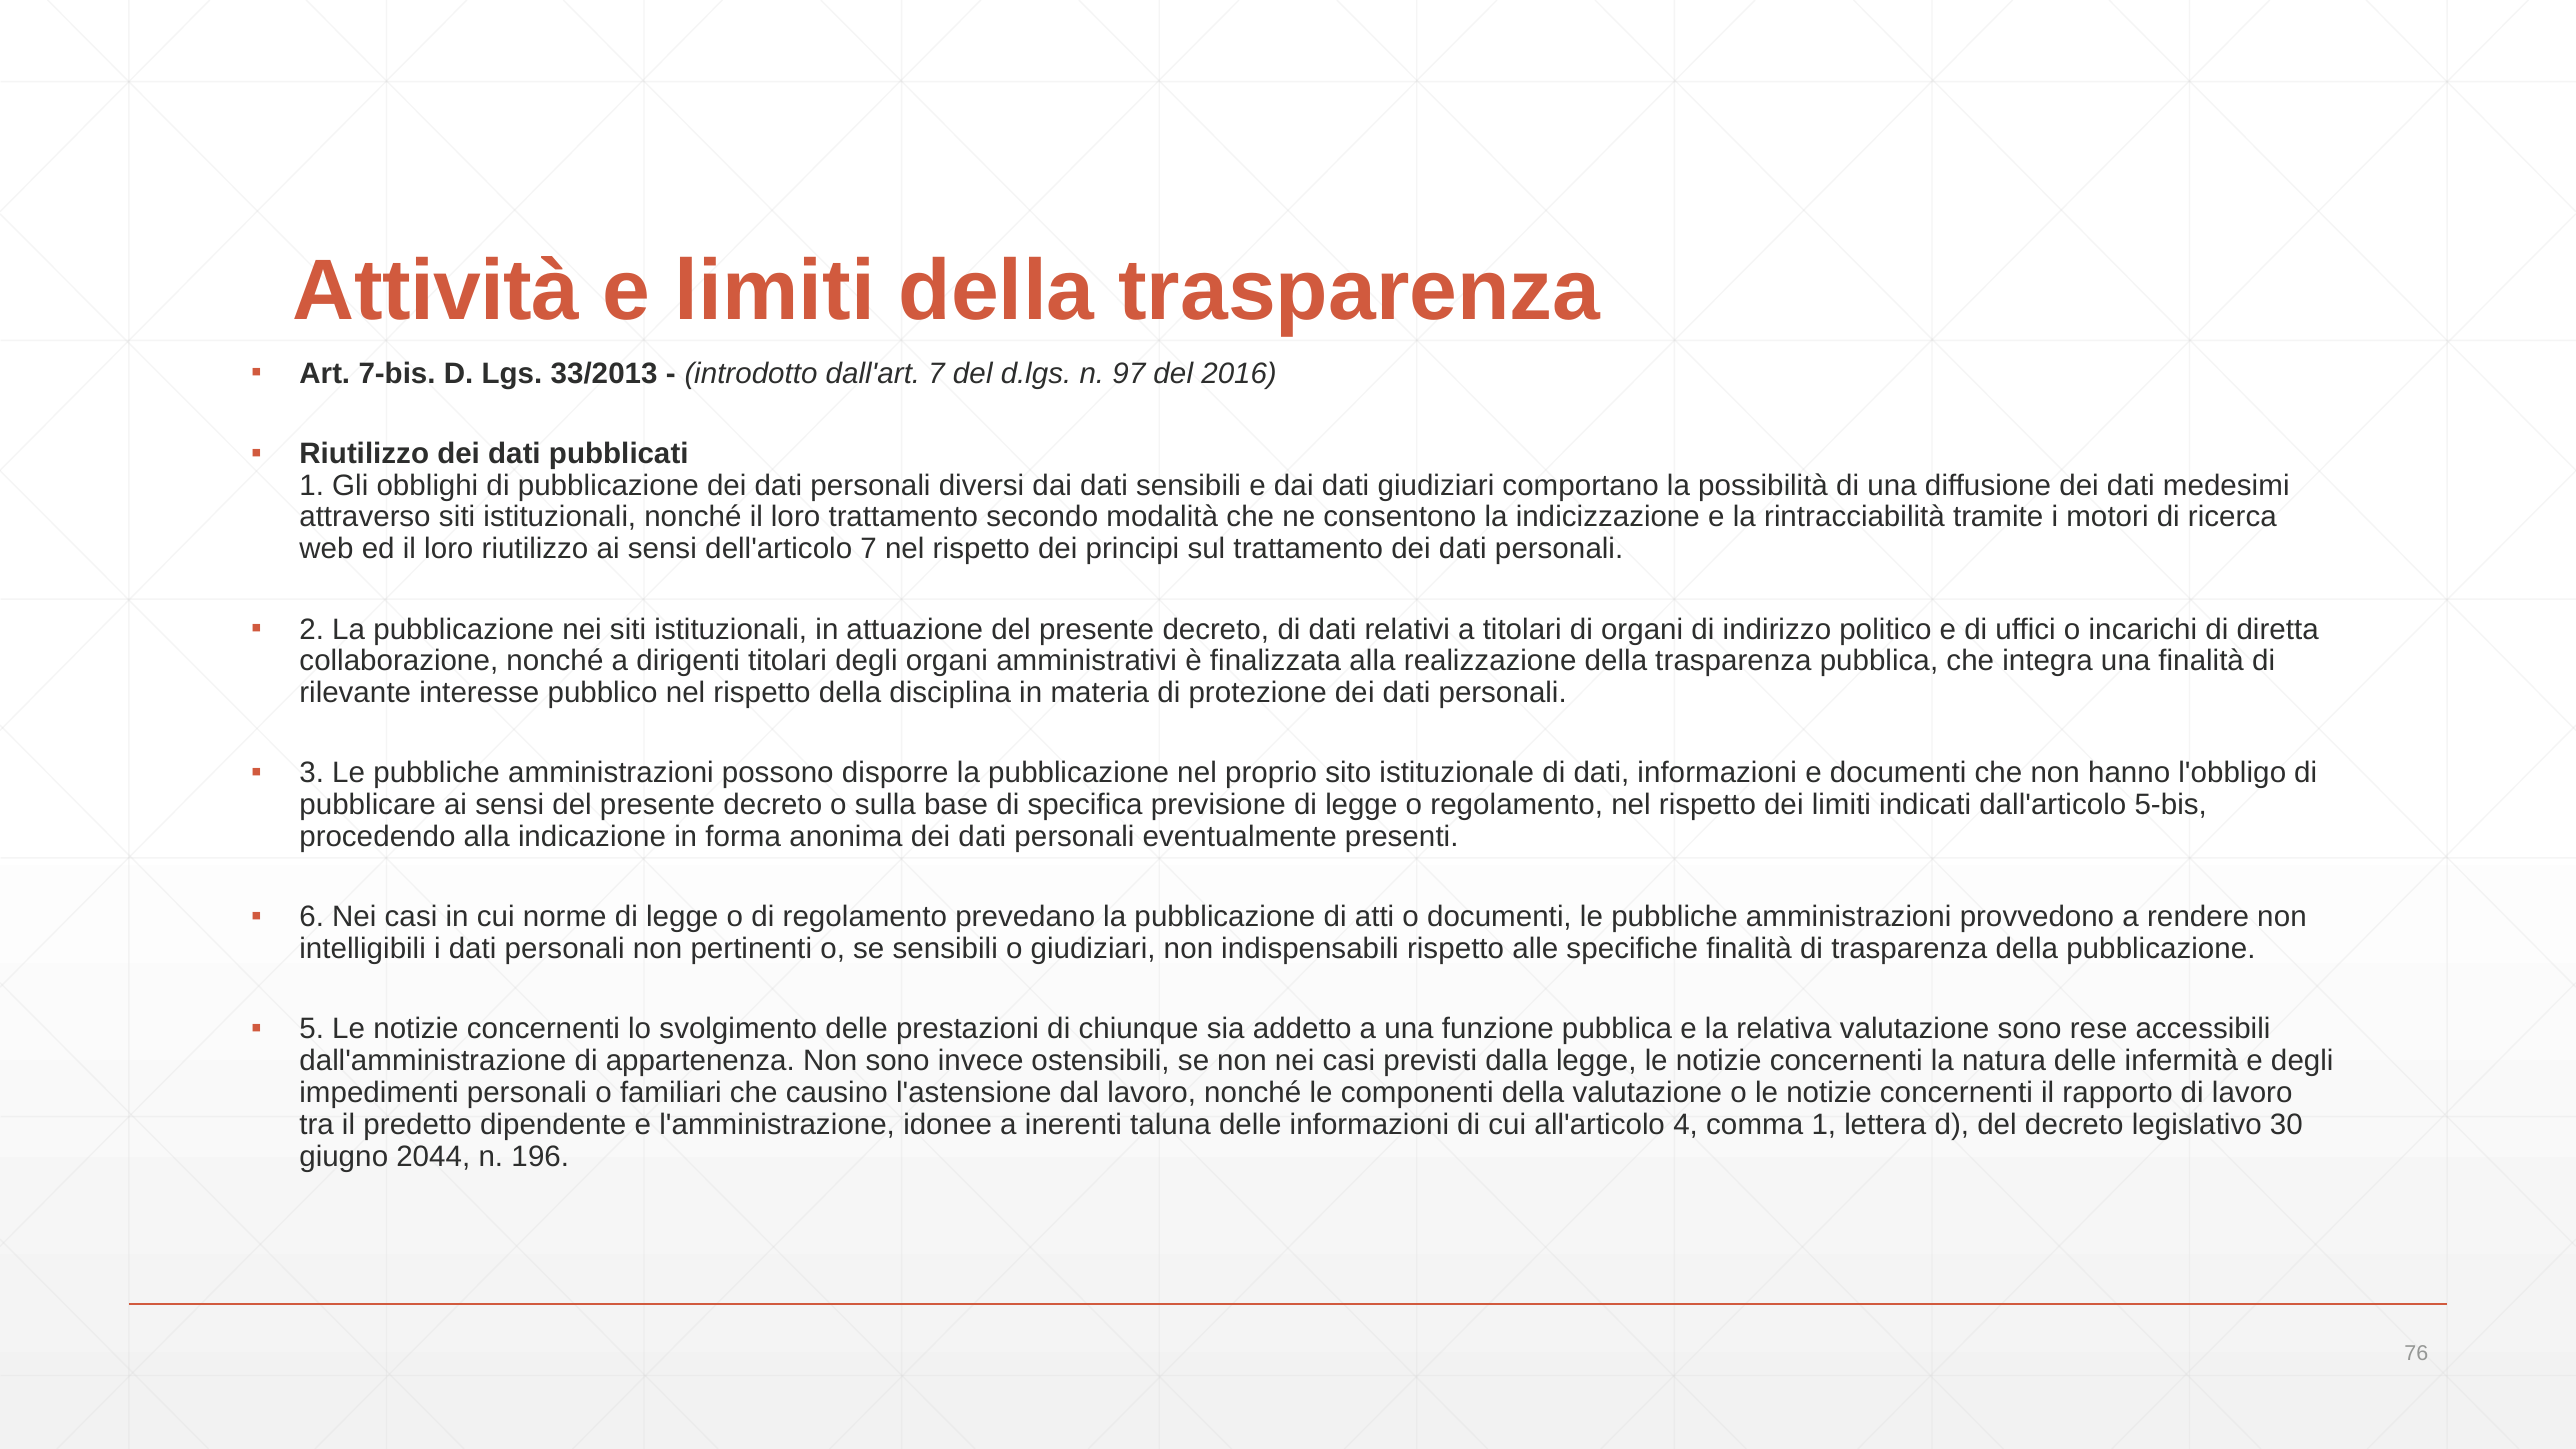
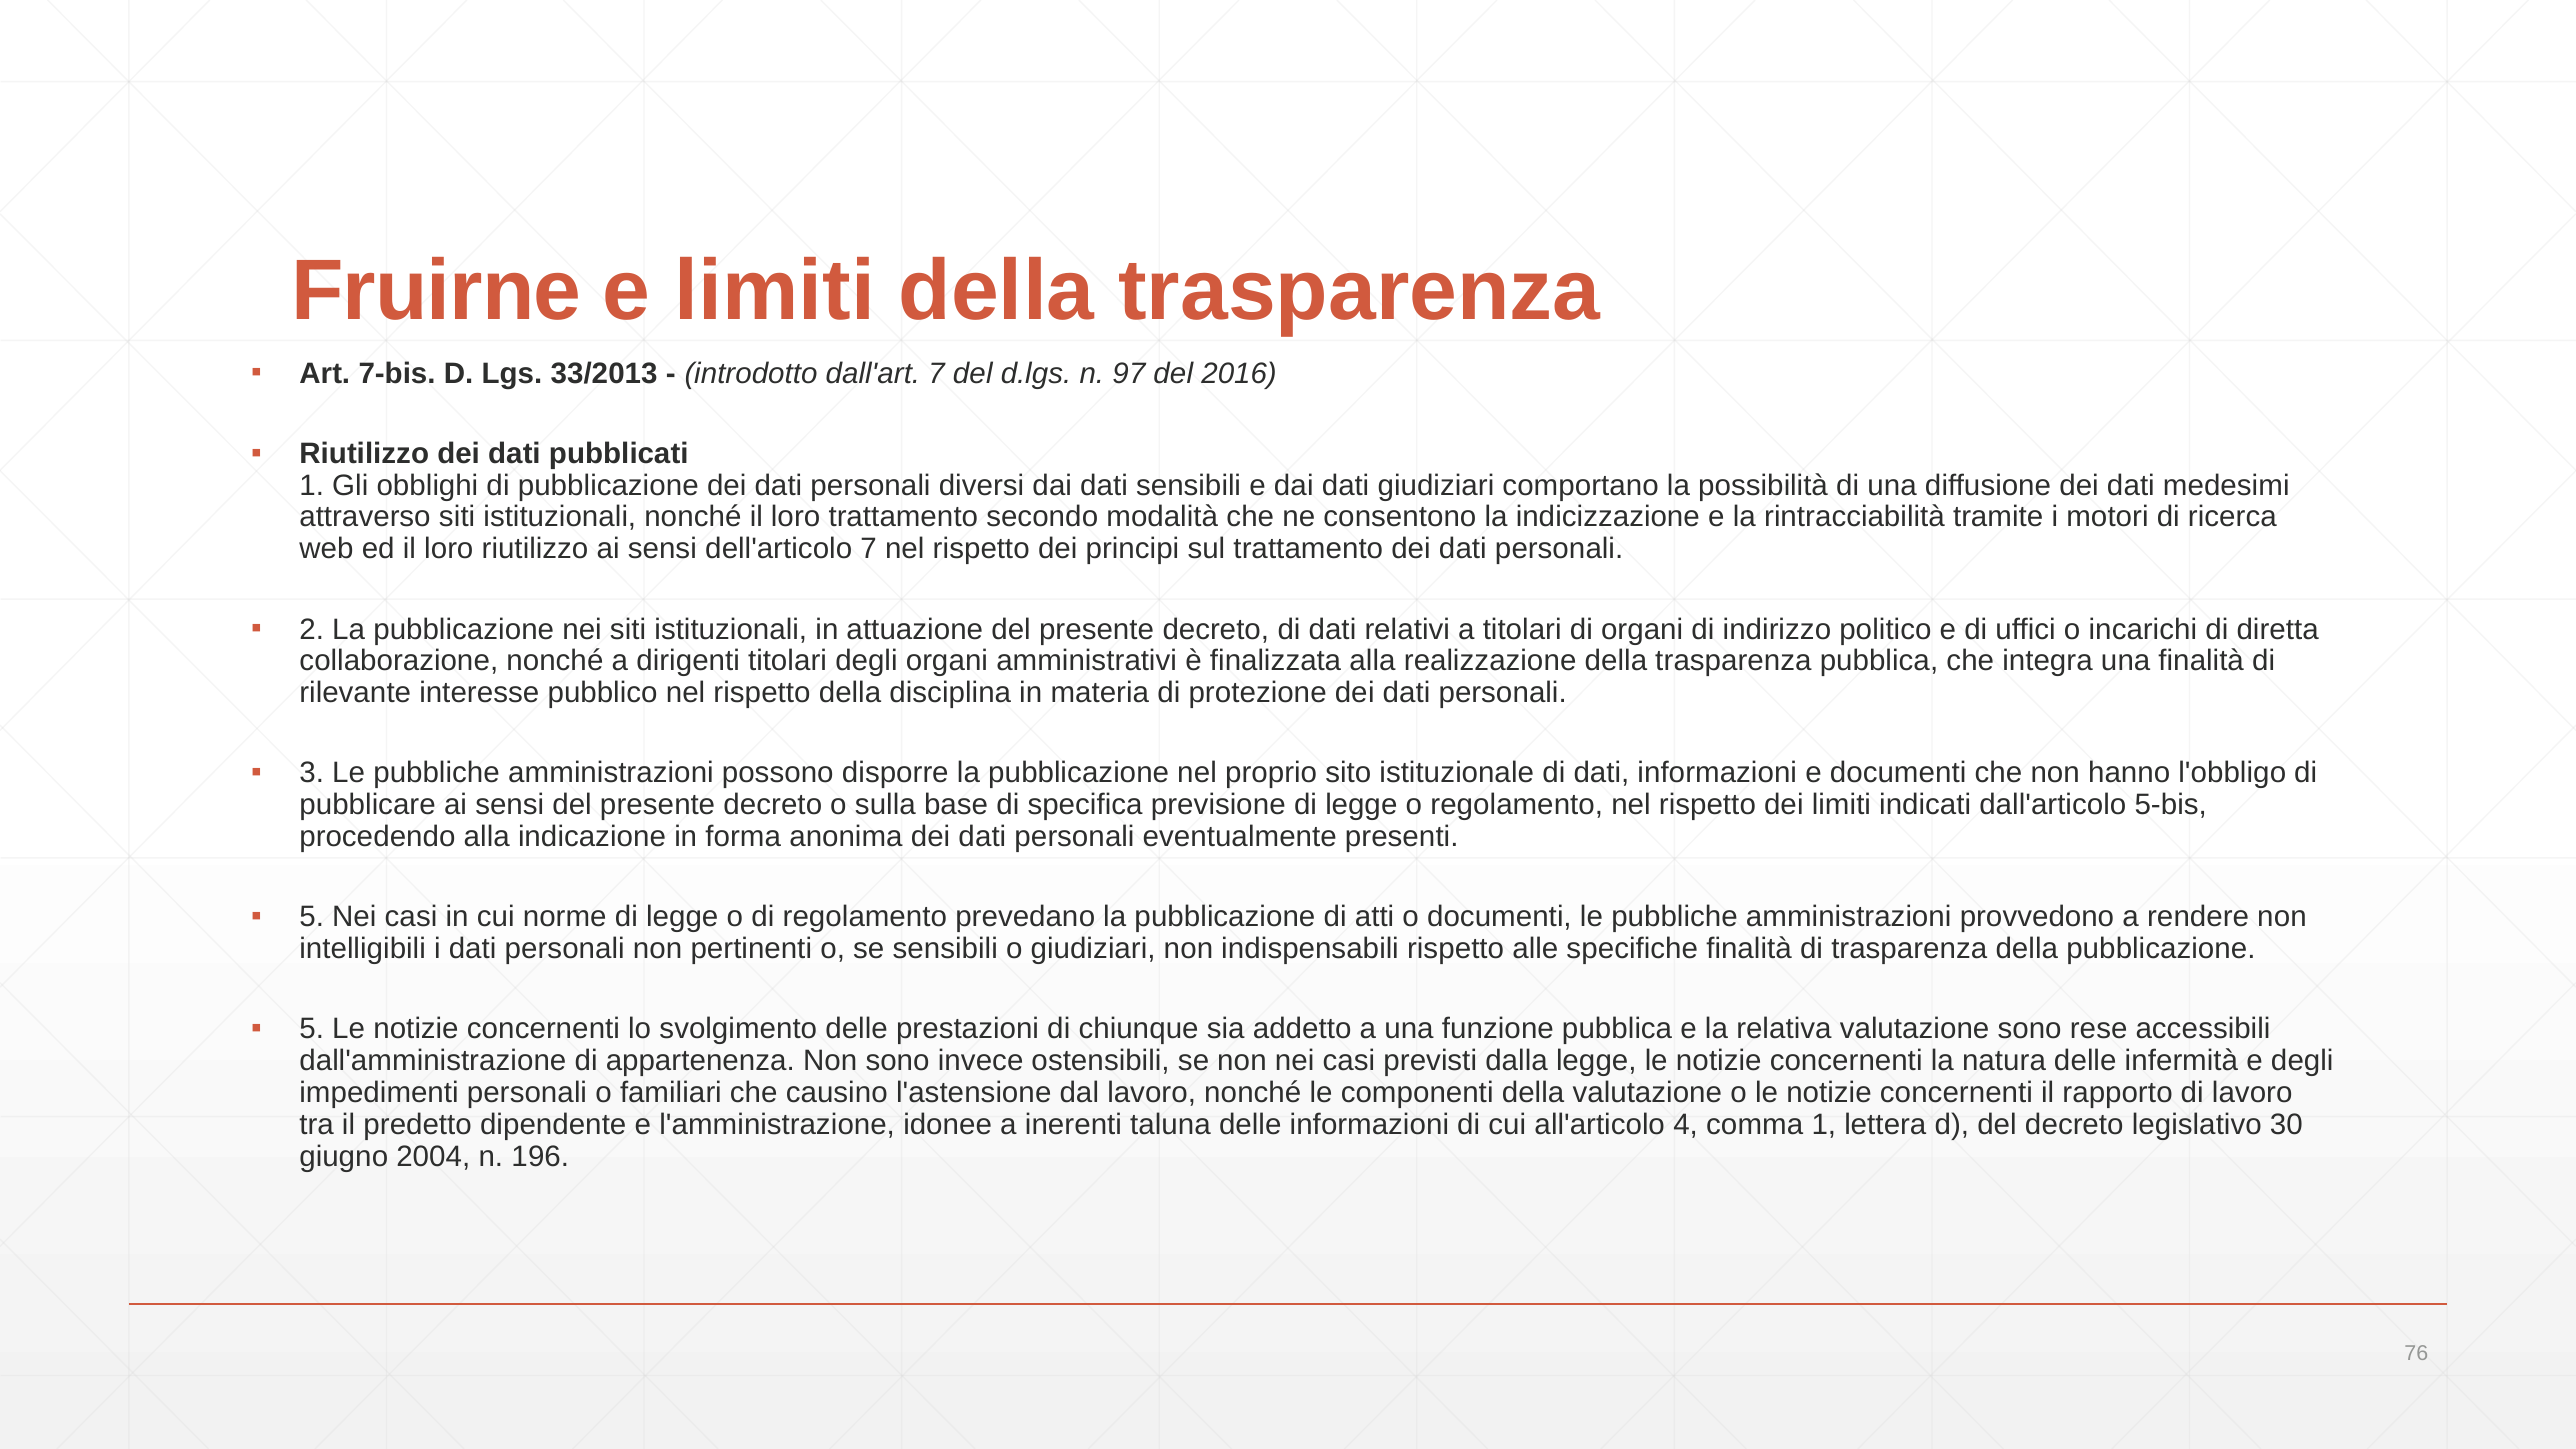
Attività: Attività -> Fruirne
6 at (312, 917): 6 -> 5
2044: 2044 -> 2004
